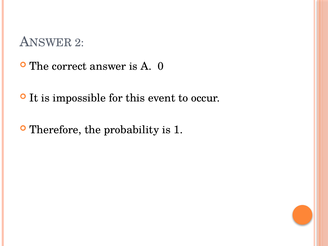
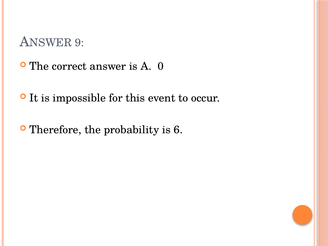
2: 2 -> 9
1: 1 -> 6
